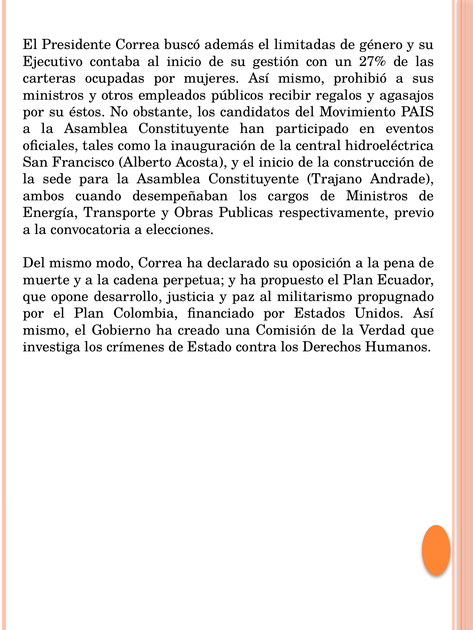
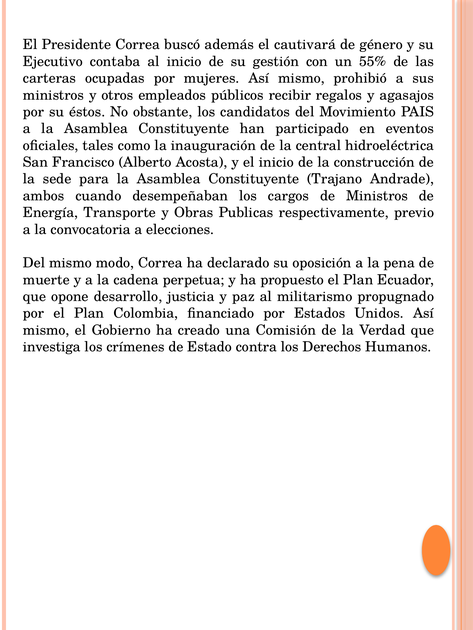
limitadas: limitadas -> cautivará
27%: 27% -> 55%
